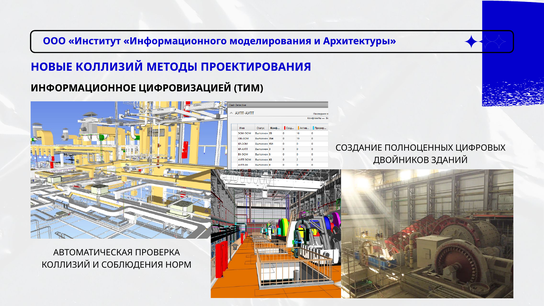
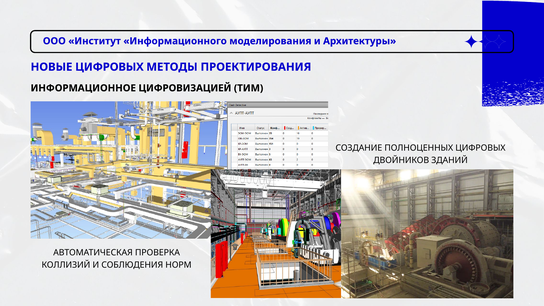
НОВЫЕ КОЛЛИЗИЙ: КОЛЛИЗИЙ -> ЦИФРОВЫХ
